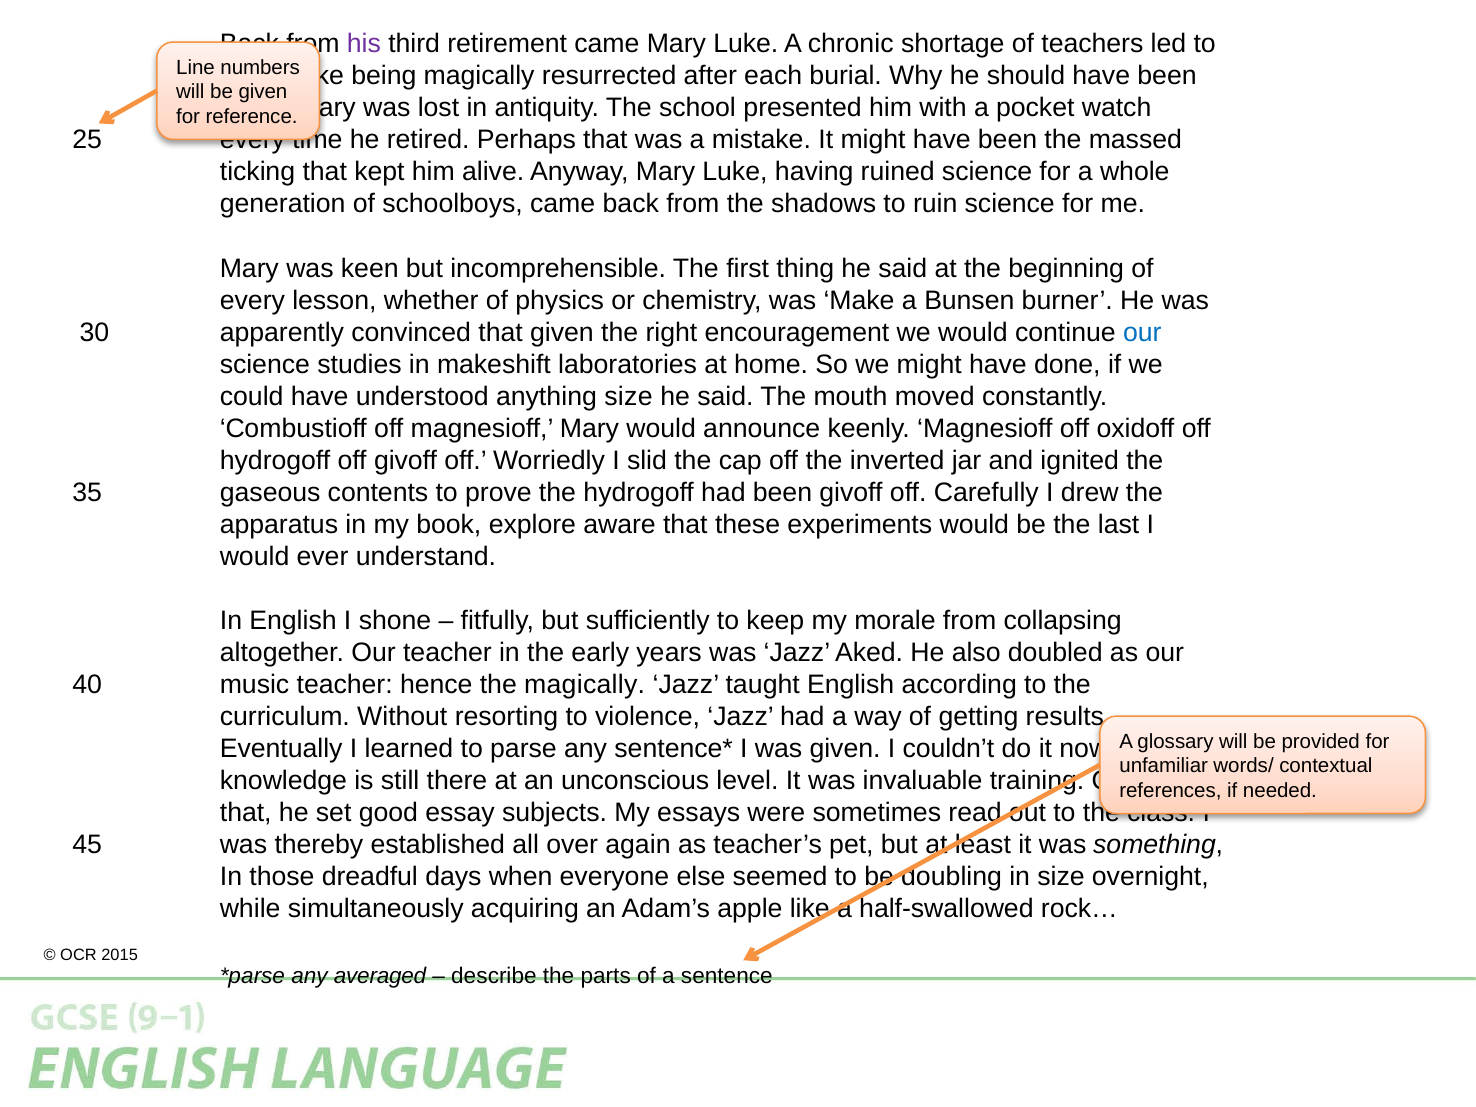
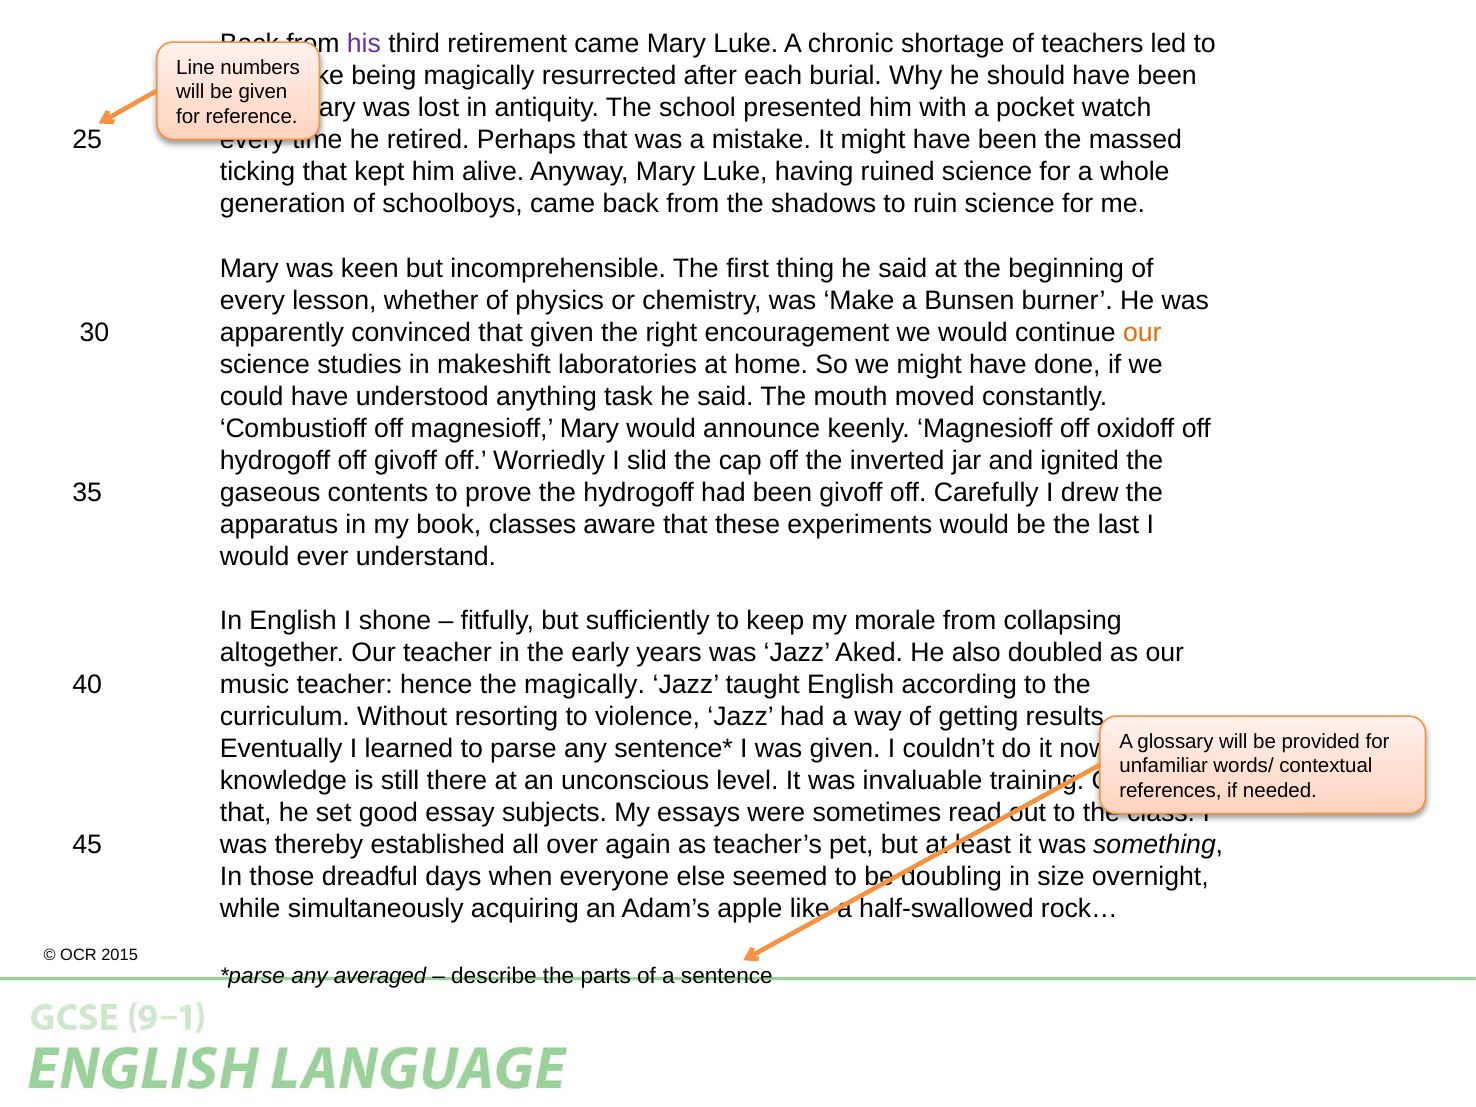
our at (1142, 332) colour: blue -> orange
anything size: size -> task
explore: explore -> classes
